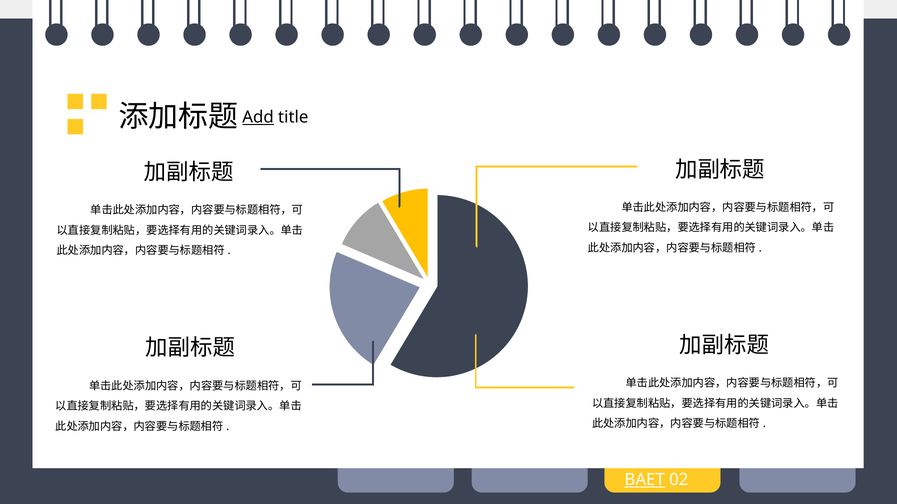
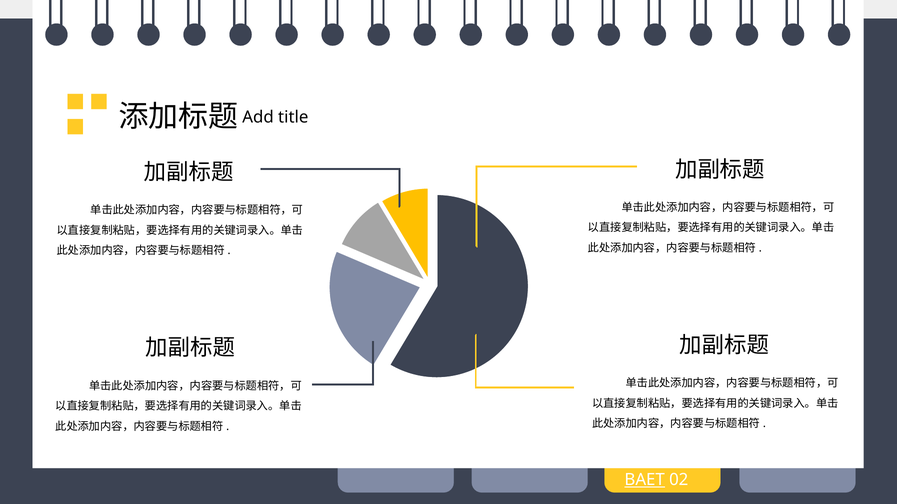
Add underline: present -> none
